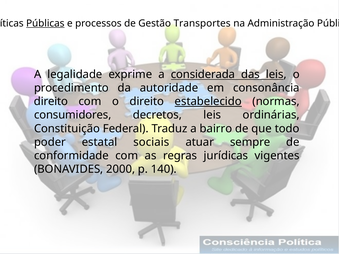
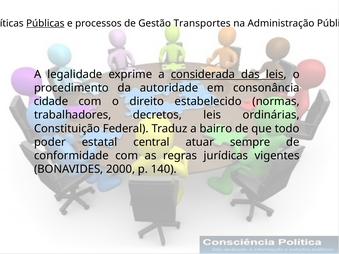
direito at (51, 102): direito -> cidade
estabelecido underline: present -> none
consumidores: consumidores -> trabalhadores
sociais: sociais -> central
